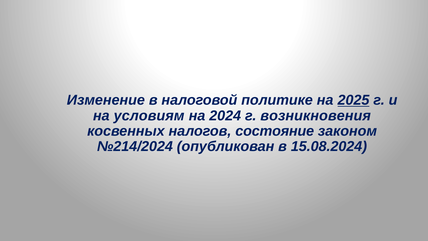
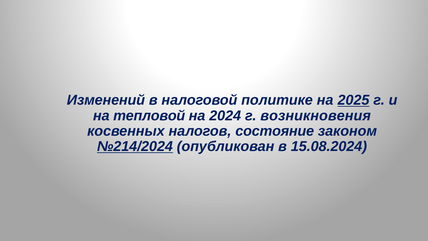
Изменение: Изменение -> Изменений
условиям: условиям -> тепловой
№214/2024 underline: none -> present
